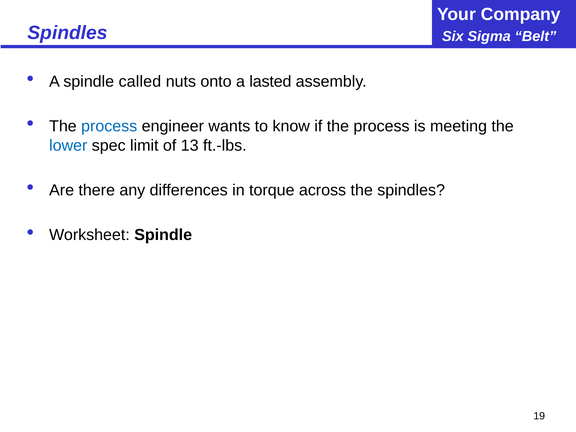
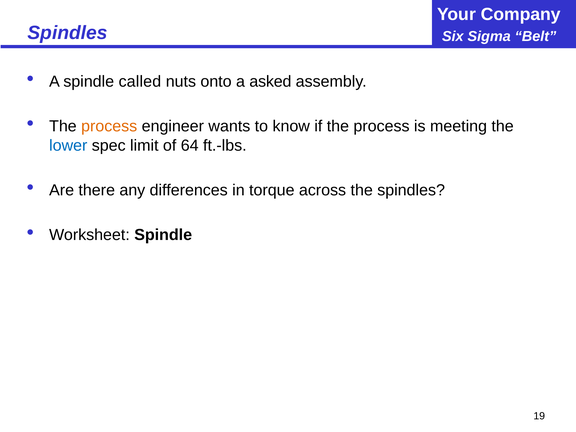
lasted: lasted -> asked
process at (109, 126) colour: blue -> orange
13: 13 -> 64
